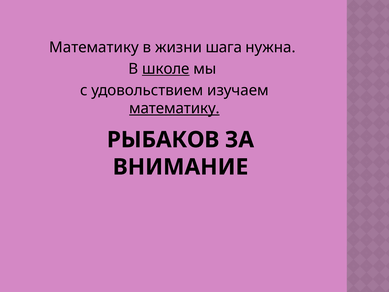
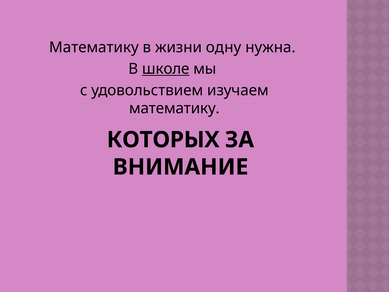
шага: шага -> одну
математику at (174, 108) underline: present -> none
РЫБАКОВ: РЫБАКОВ -> КОТОРЫХ
